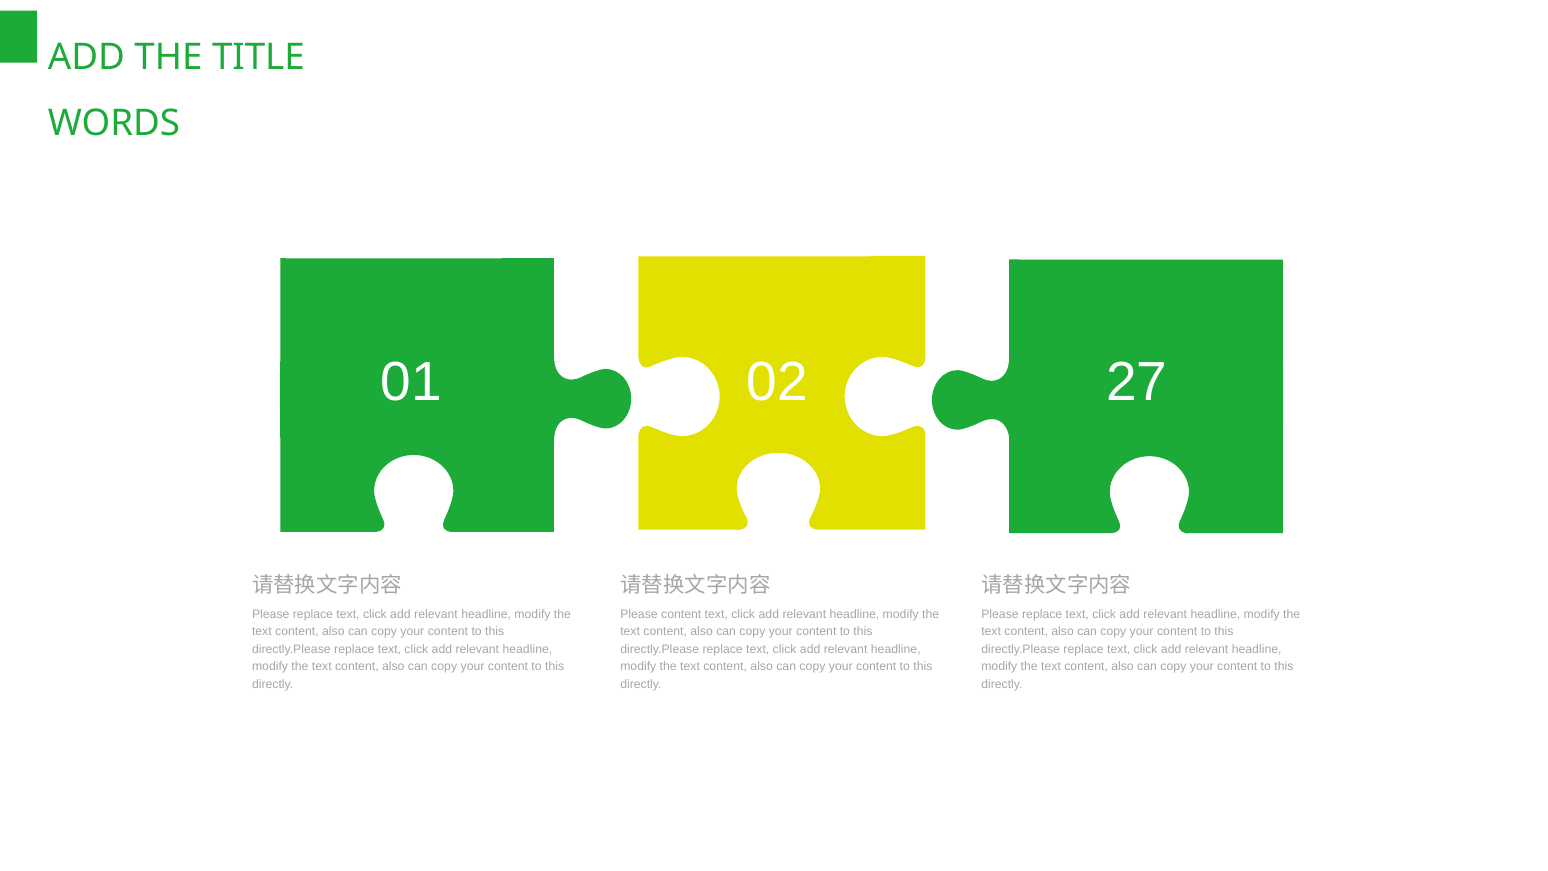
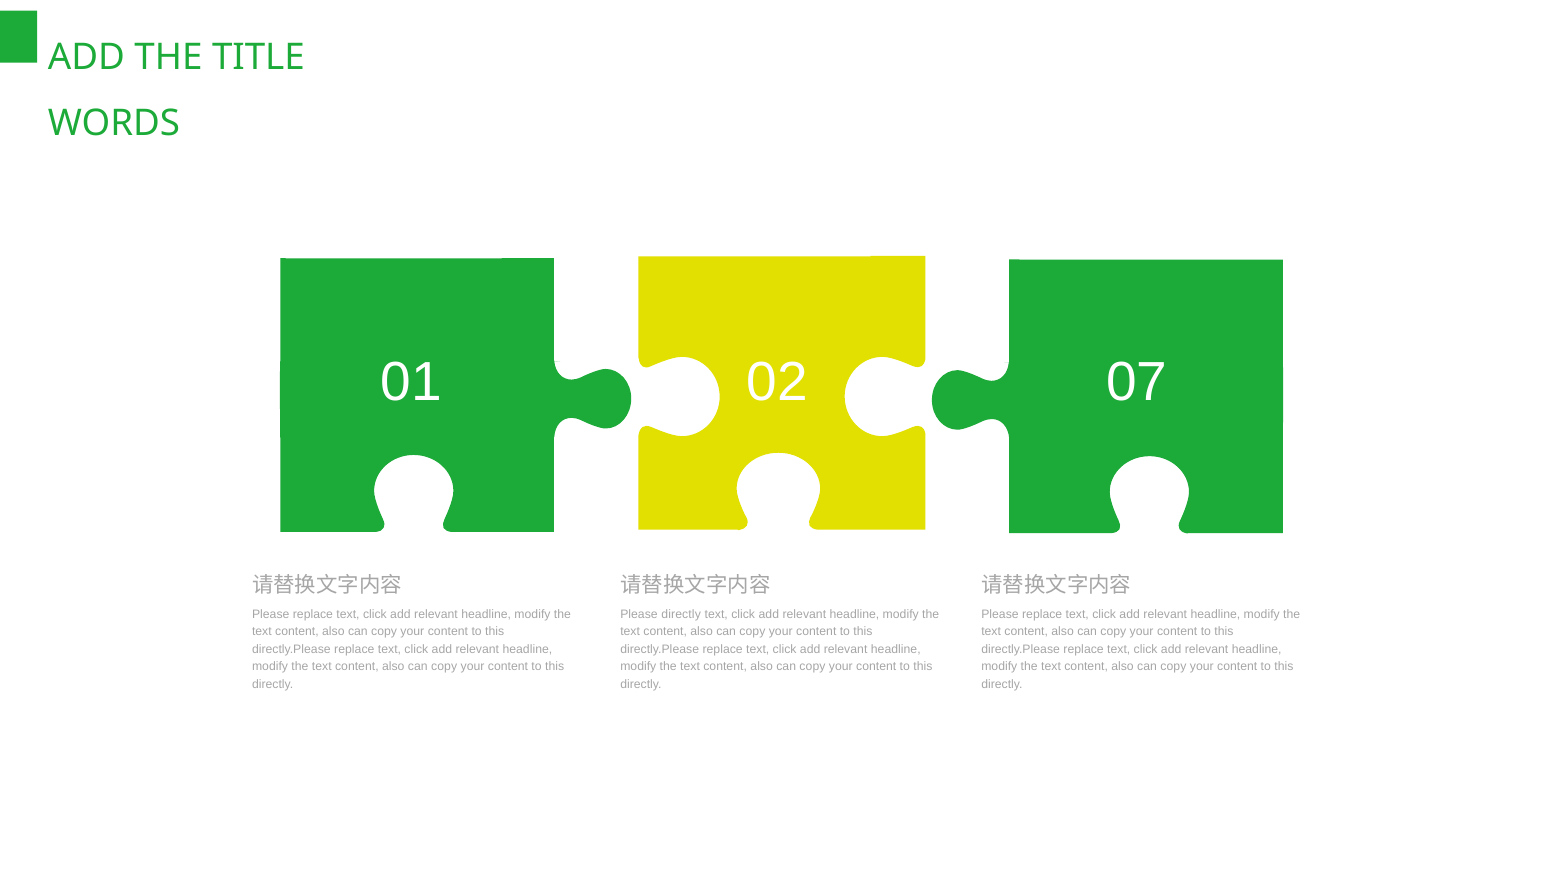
27: 27 -> 07
Please content: content -> directly
